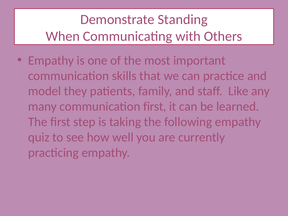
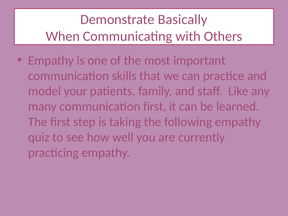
Standing: Standing -> Basically
they: they -> your
